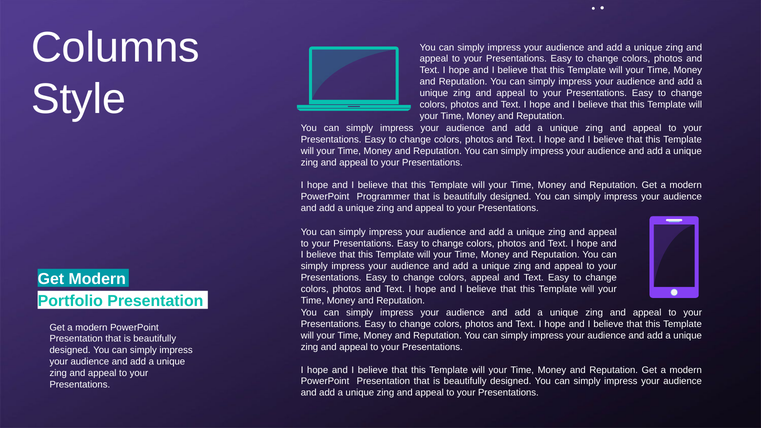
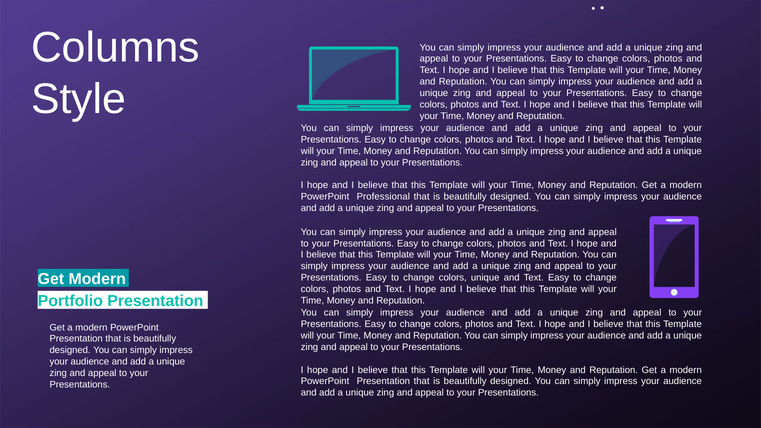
Programmer: Programmer -> Professional
colors appeal: appeal -> unique
